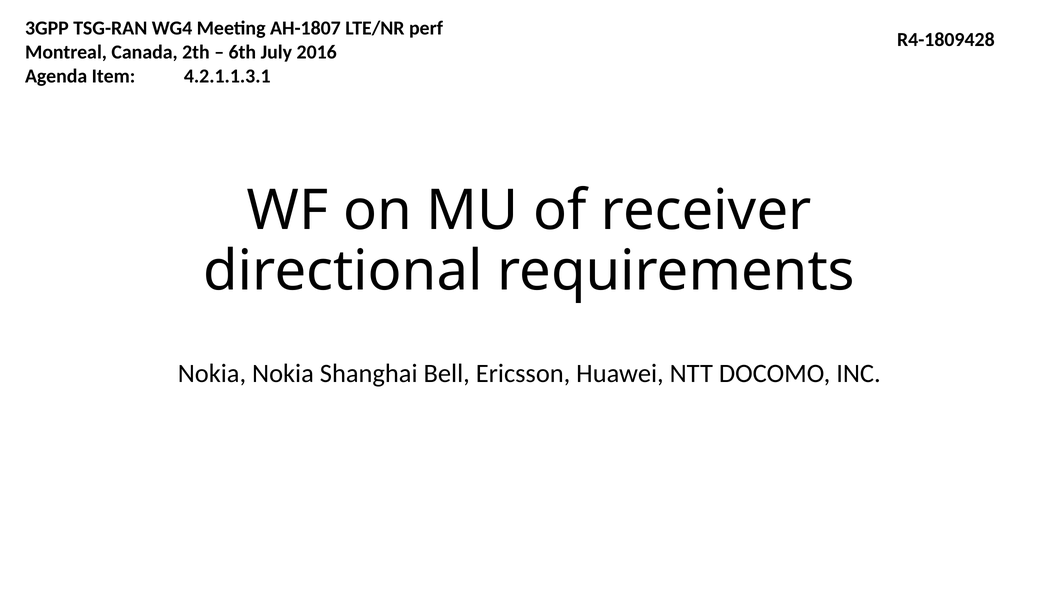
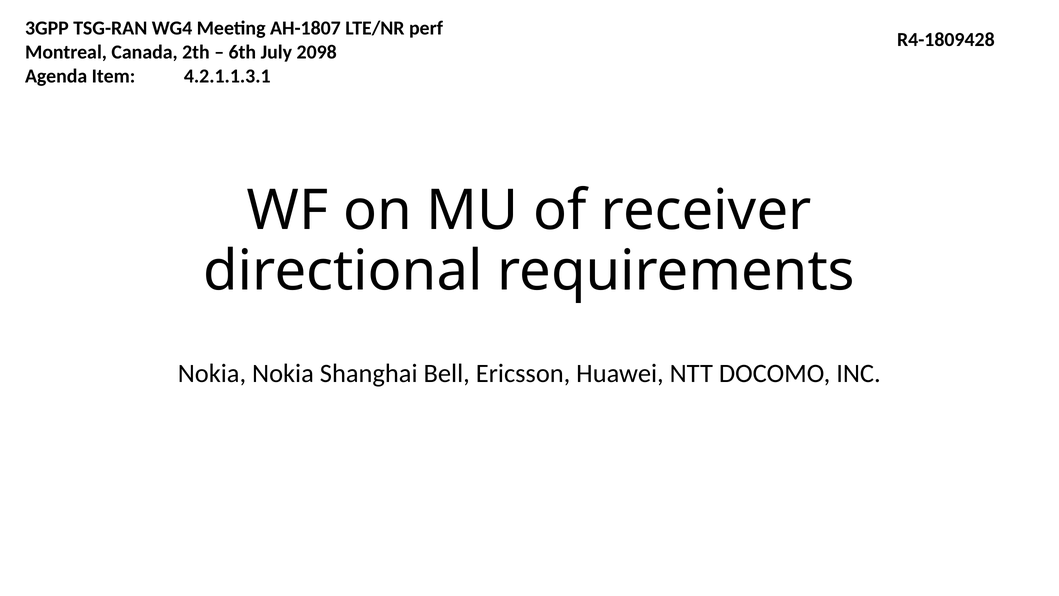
2016: 2016 -> 2098
